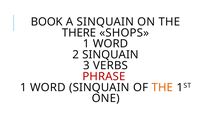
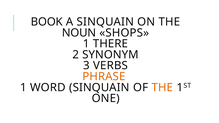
THERE: THERE -> NOUN
WORD at (110, 44): WORD -> THERE
2 SINQUAIN: SINQUAIN -> SYNONYM
PHRASE colour: red -> orange
